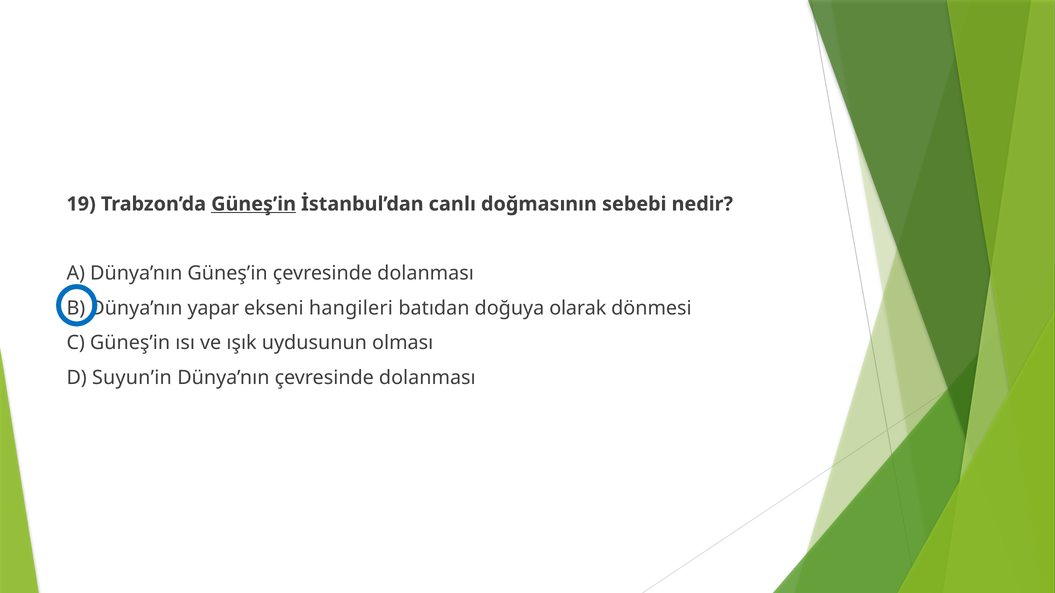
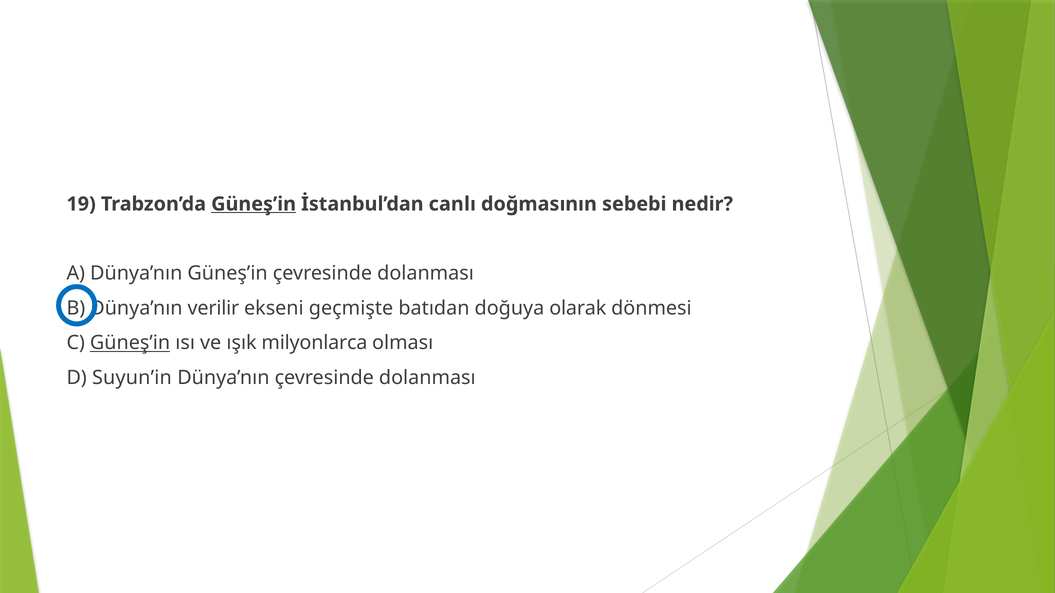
yapar: yapar -> verilir
hangileri: hangileri -> geçmişte
Güneş’in at (130, 343) underline: none -> present
uydusunun: uydusunun -> milyonlarca
